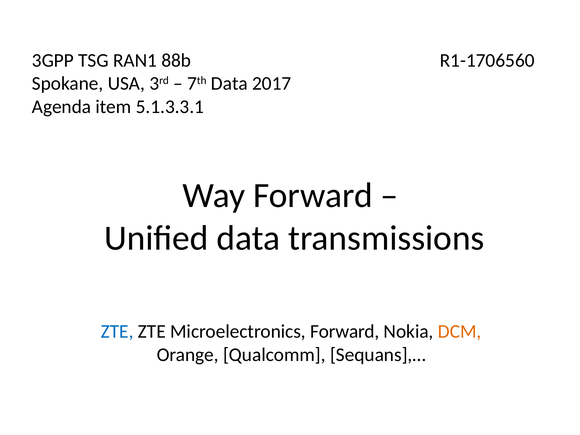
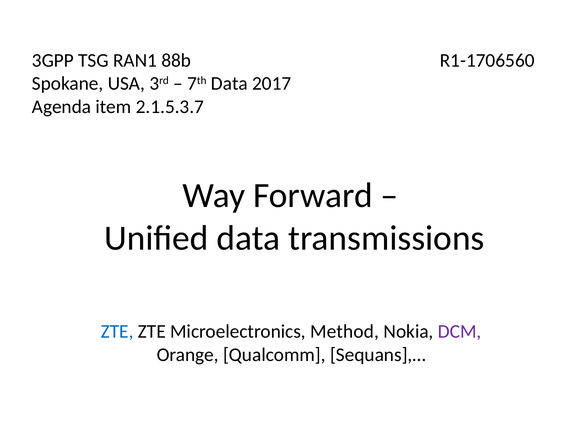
5.1.3.3.1: 5.1.3.3.1 -> 2.1.5.3.7
Microelectronics Forward: Forward -> Method
DCM colour: orange -> purple
